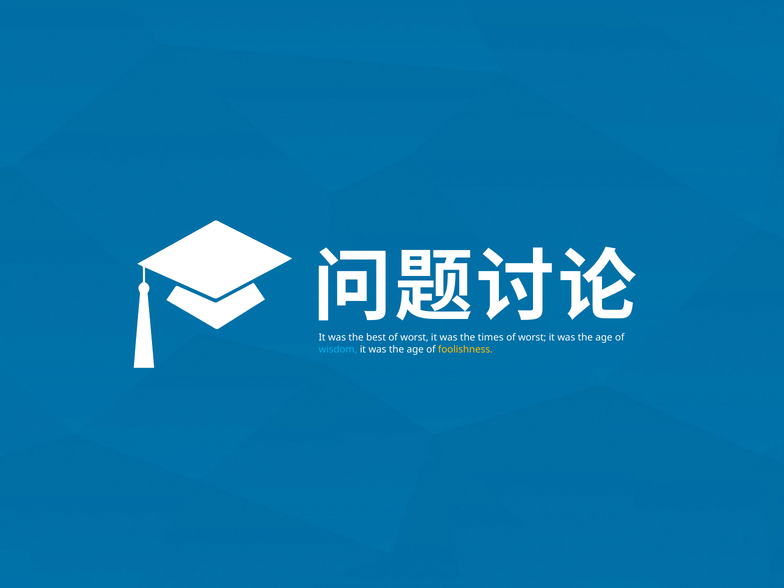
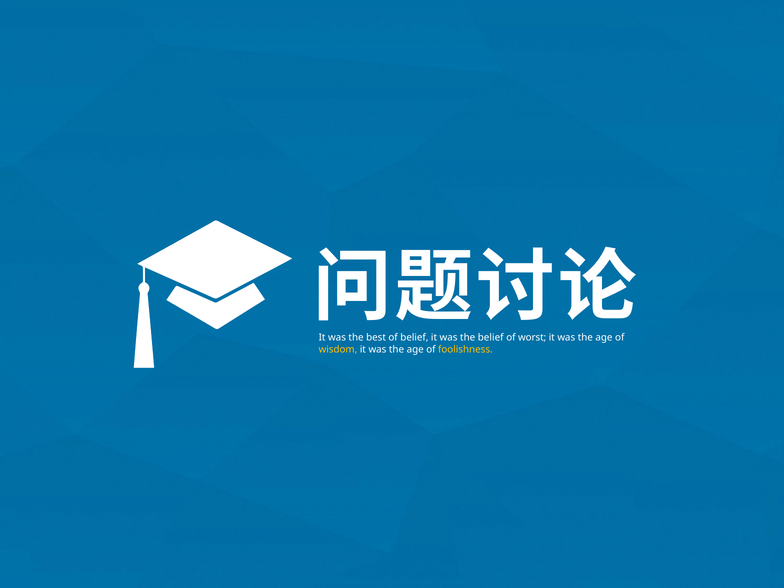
best of worst: worst -> belief
the times: times -> belief
wisdom colour: light blue -> yellow
